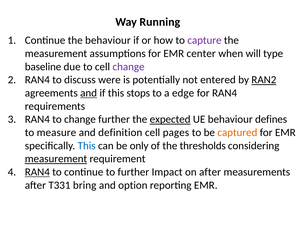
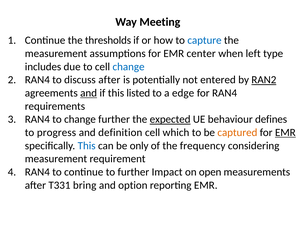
Running: Running -> Meeting
the behaviour: behaviour -> thresholds
capture colour: purple -> blue
will: will -> left
baseline: baseline -> includes
change at (129, 67) colour: purple -> blue
discuss were: were -> after
stops: stops -> listed
measure: measure -> progress
pages: pages -> which
EMR at (285, 133) underline: none -> present
thresholds: thresholds -> frequency
measurement at (56, 159) underline: present -> none
RAN4 at (37, 172) underline: present -> none
on after: after -> open
